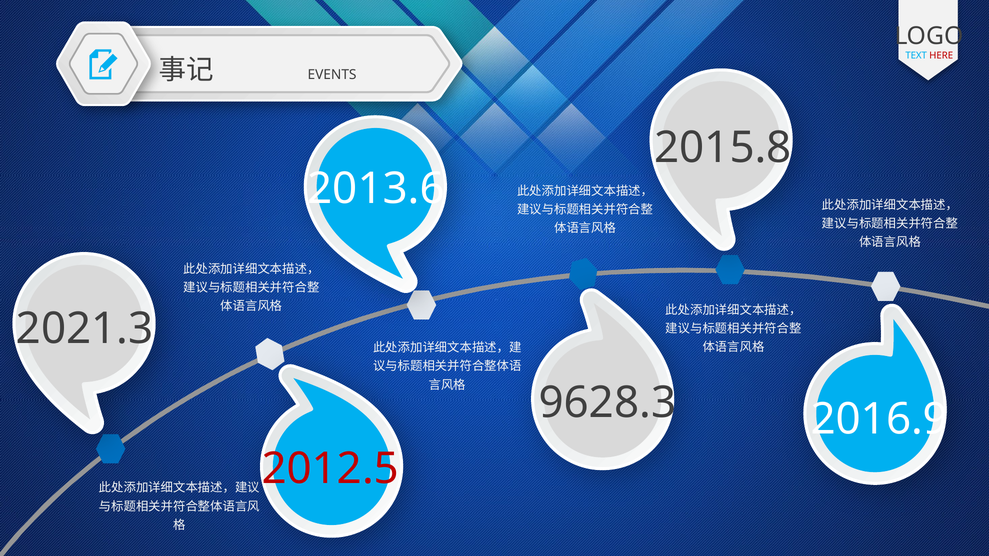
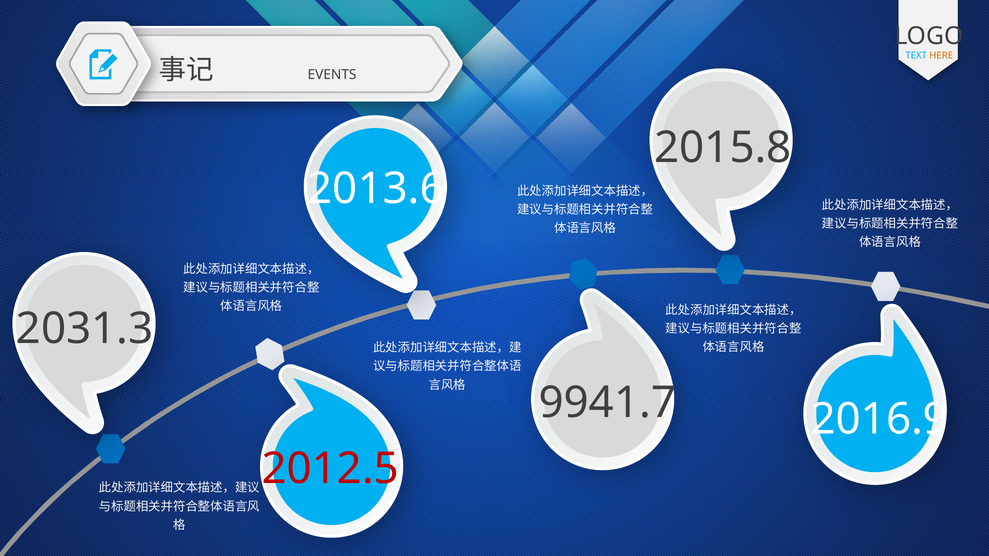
HERE colour: red -> orange
2021.3: 2021.3 -> 2031.3
9628.3: 9628.3 -> 9941.7
